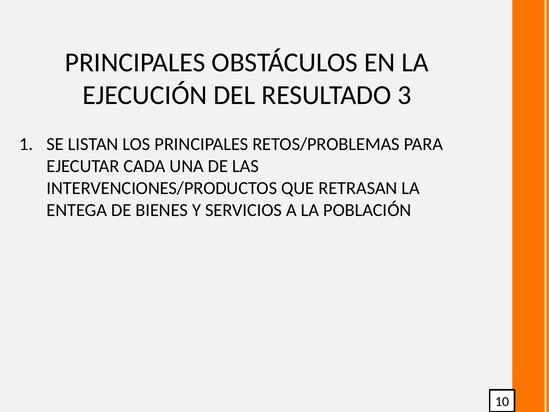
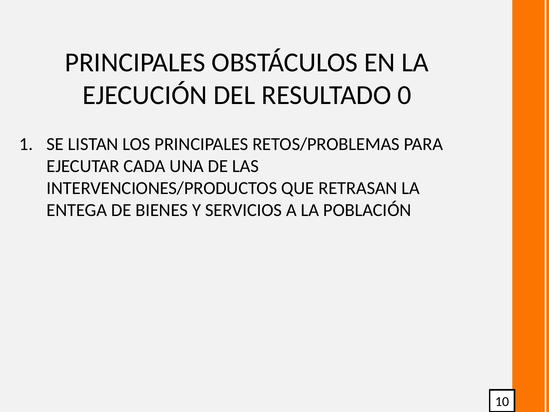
3: 3 -> 0
